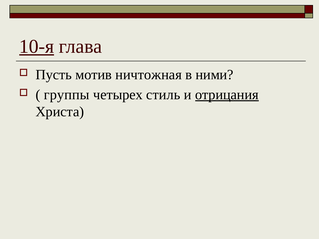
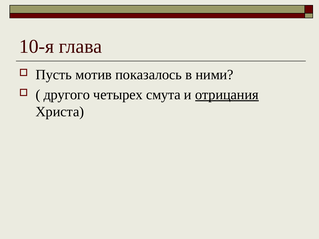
10-я underline: present -> none
ничтожная: ничтожная -> показалось
группы: группы -> другого
стиль: стиль -> смута
